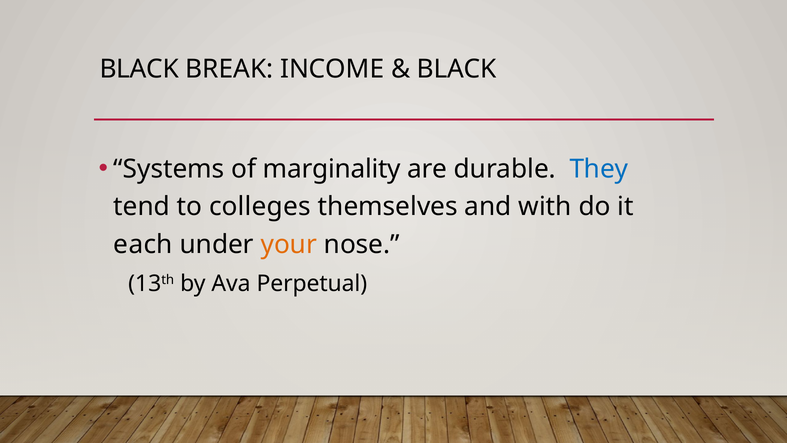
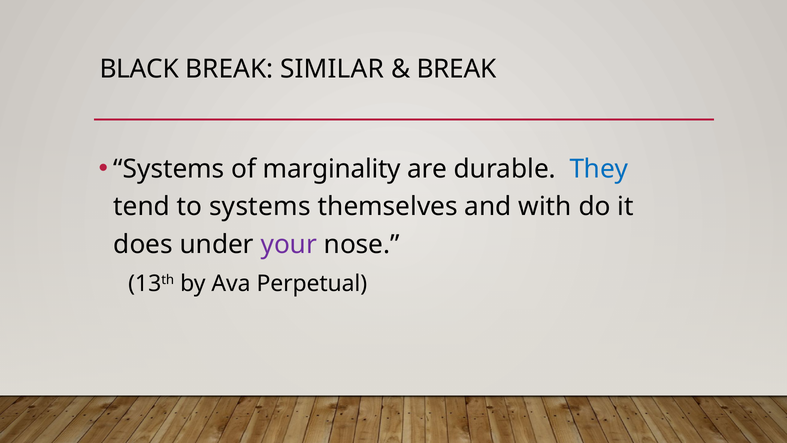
INCOME: INCOME -> SIMILAR
BLACK at (457, 69): BLACK -> BREAK
to colleges: colleges -> systems
each: each -> does
your colour: orange -> purple
